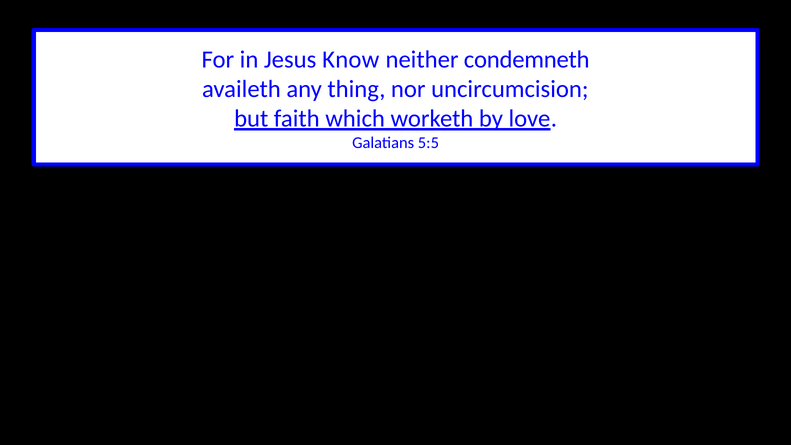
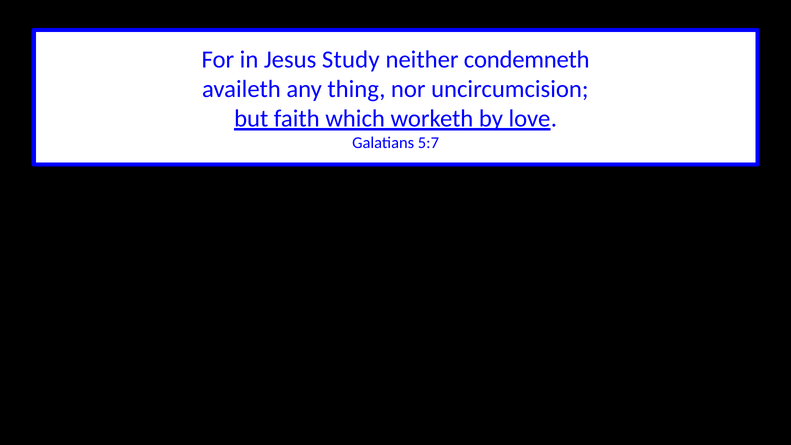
Know: Know -> Study
5:5: 5:5 -> 5:7
